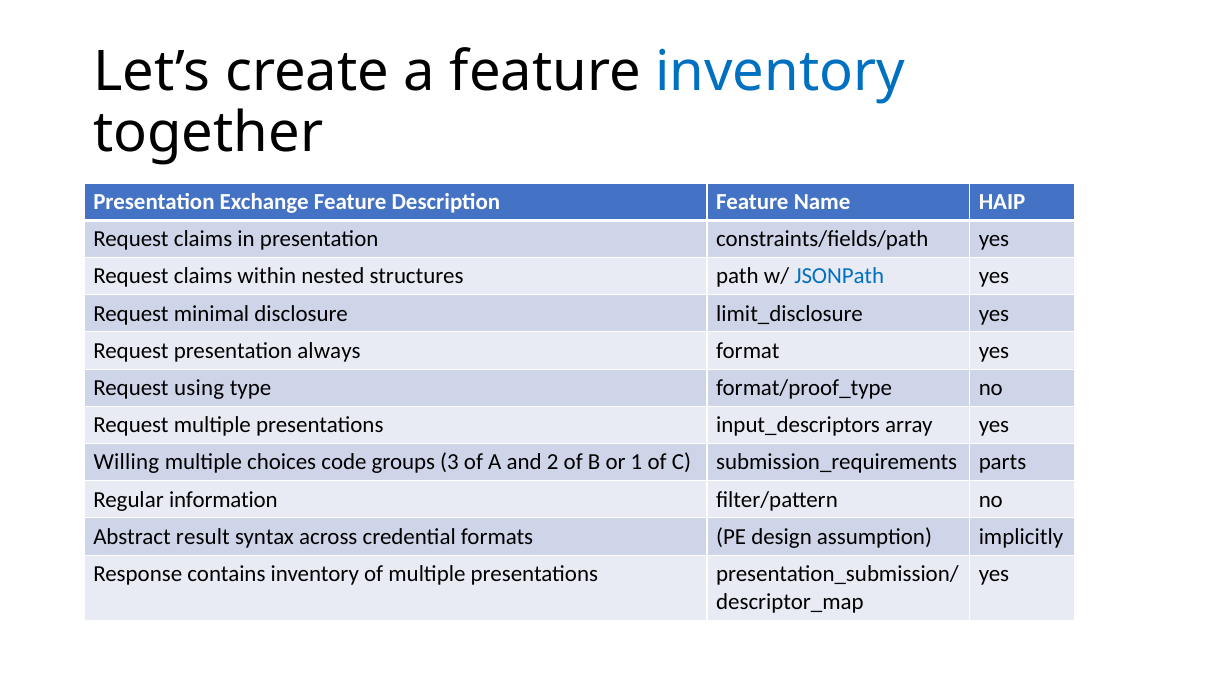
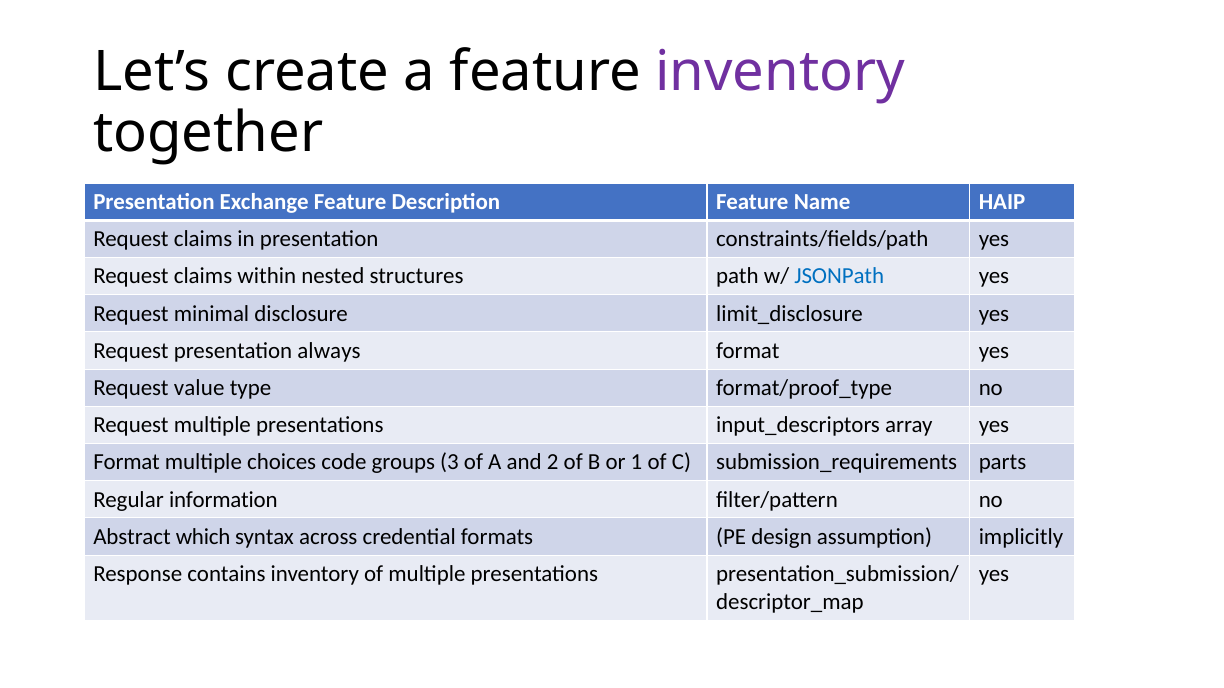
inventory at (780, 73) colour: blue -> purple
using: using -> value
Willing at (126, 463): Willing -> Format
result: result -> which
